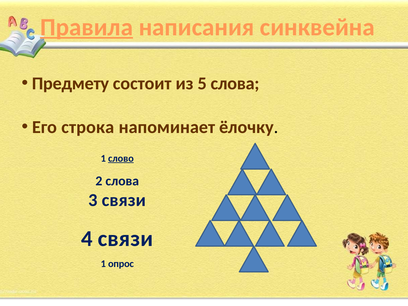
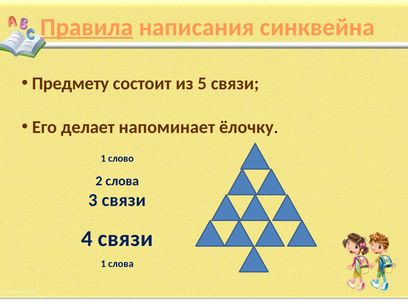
5 слова: слова -> связи
строка: строка -> делает
слово underline: present -> none
1 опрос: опрос -> слова
